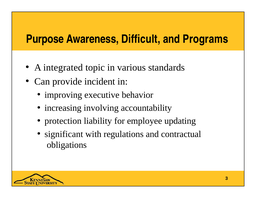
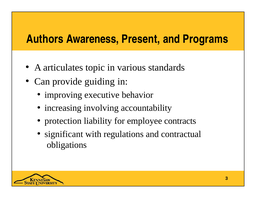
Purpose: Purpose -> Authors
Difficult: Difficult -> Present
integrated: integrated -> articulates
incident: incident -> guiding
updating: updating -> contracts
